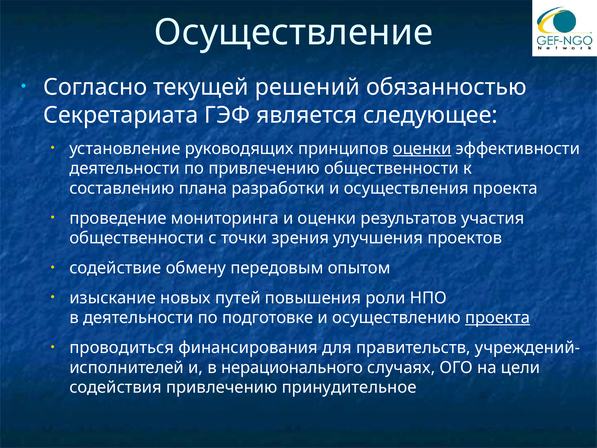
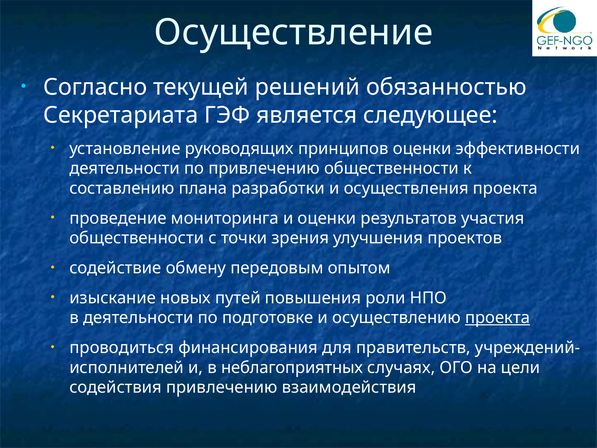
оценки at (422, 148) underline: present -> none
нерационального: нерационального -> неблагоприятных
принудительное: принудительное -> взаимодействия
